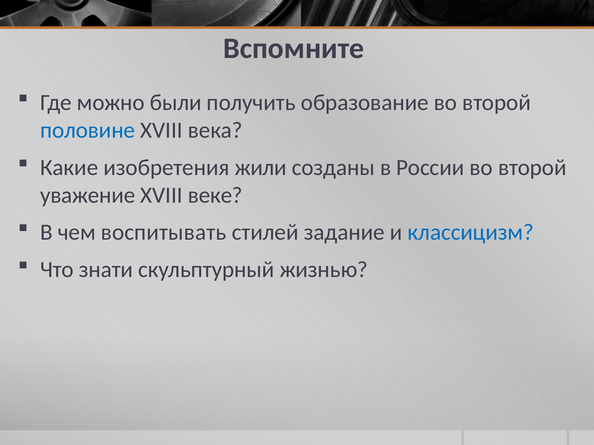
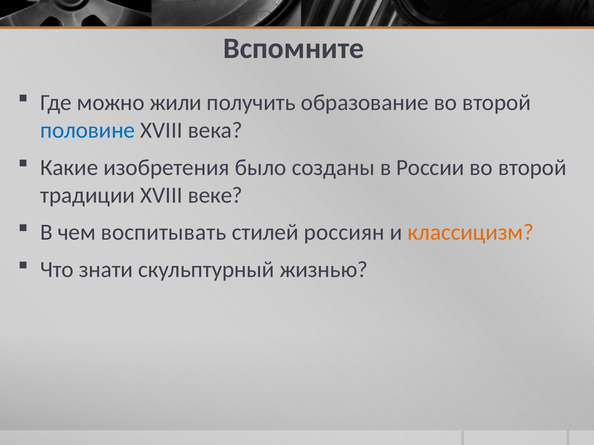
были: были -> жили
жили: жили -> было
уважение: уважение -> традиции
задание: задание -> россиян
классицизм colour: blue -> orange
